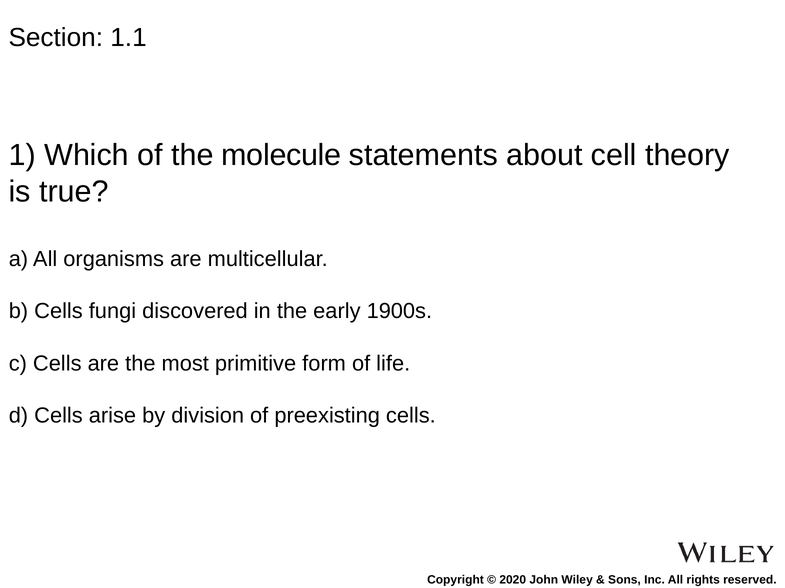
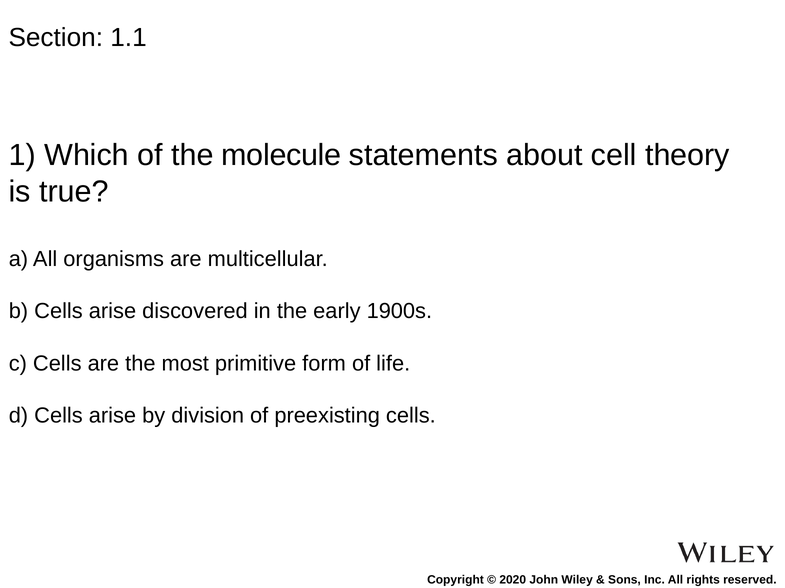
b Cells fungi: fungi -> arise
